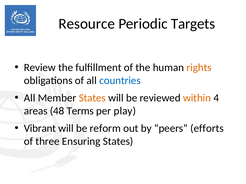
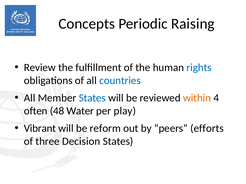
Resource: Resource -> Concepts
Targets: Targets -> Raising
rights colour: orange -> blue
States at (92, 98) colour: orange -> blue
areas: areas -> often
Terms: Terms -> Water
Ensuring: Ensuring -> Decision
